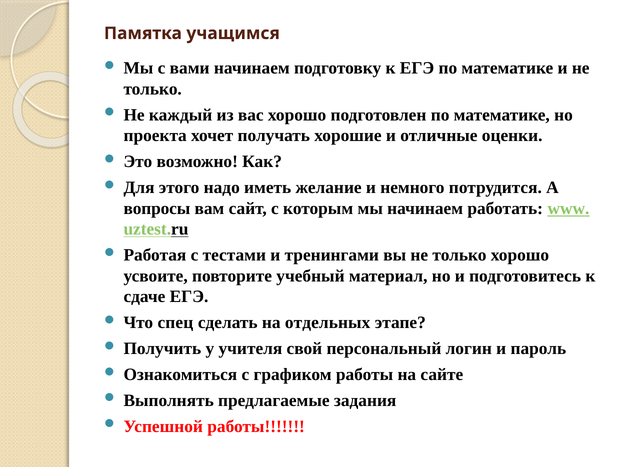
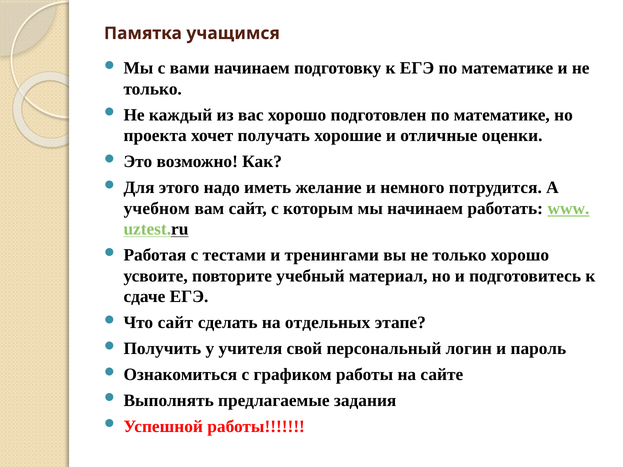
вопросы: вопросы -> учебном
Что спец: спец -> сайт
